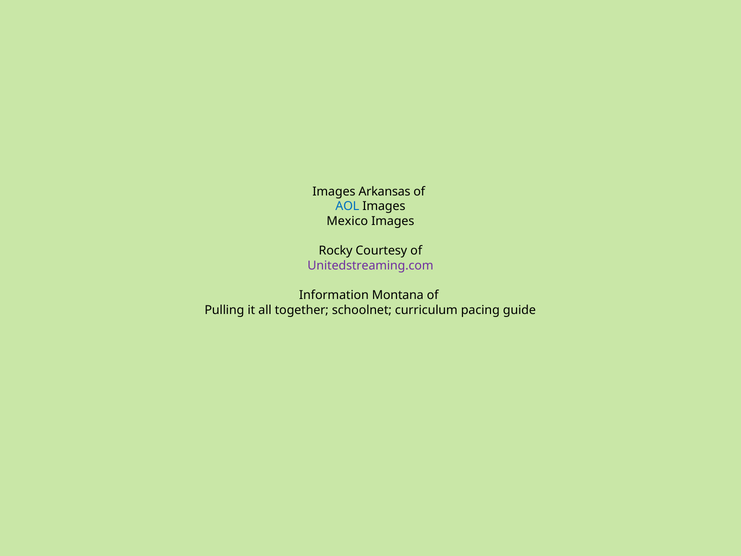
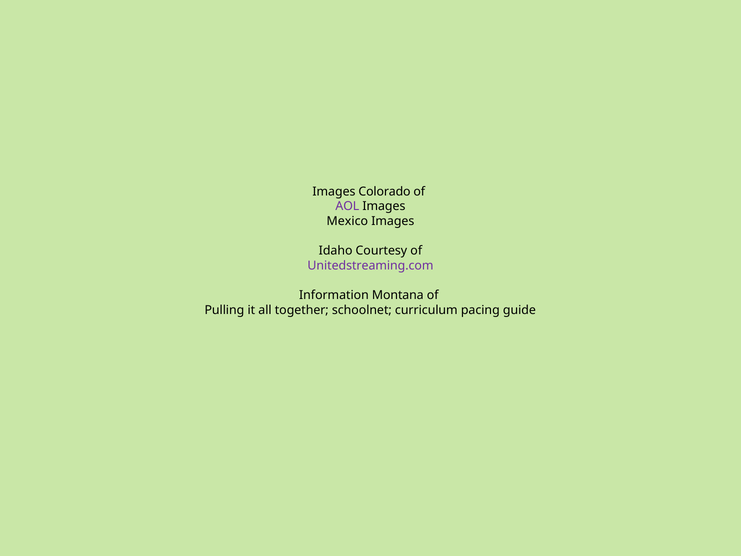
Arkansas: Arkansas -> Colorado
AOL colour: blue -> purple
Rocky: Rocky -> Idaho
